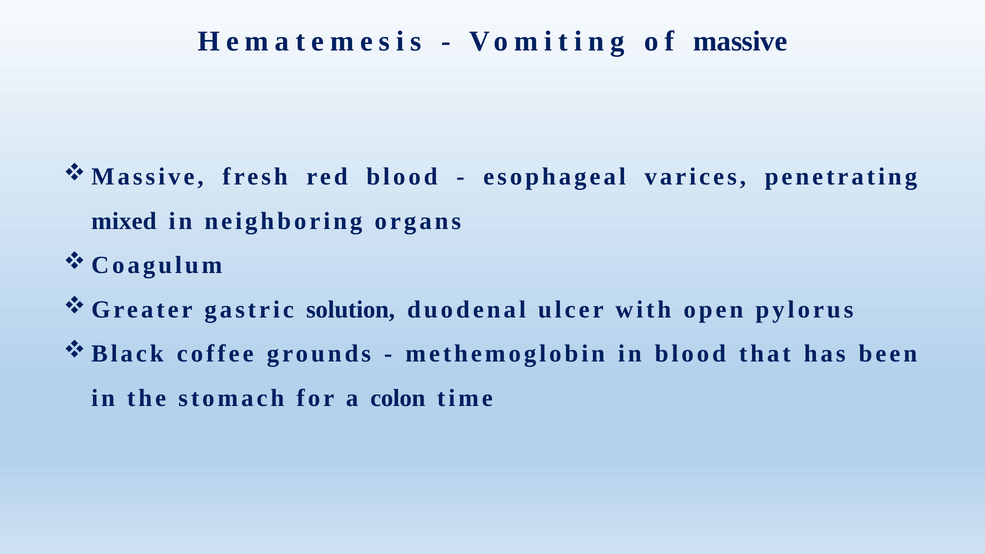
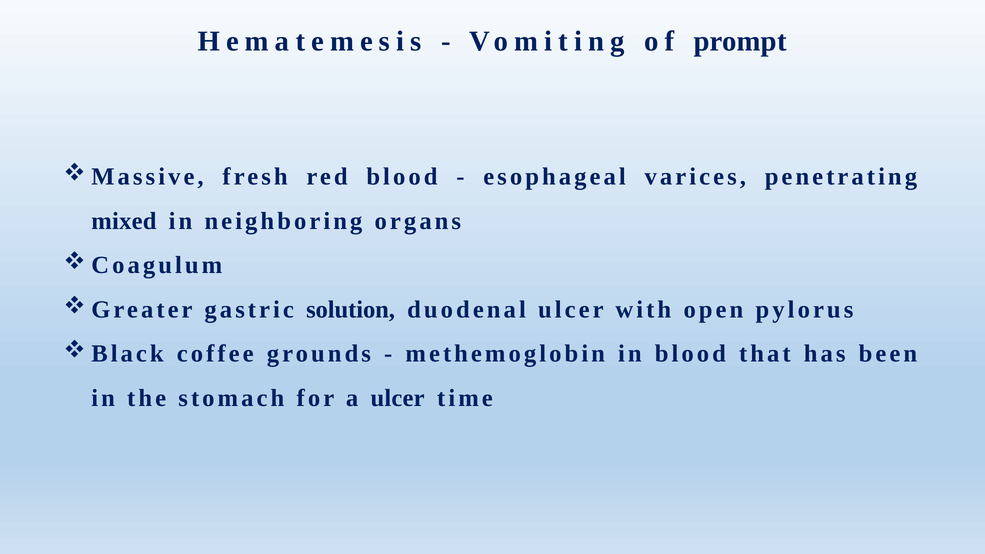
massive: massive -> prompt
a colon: colon -> ulcer
